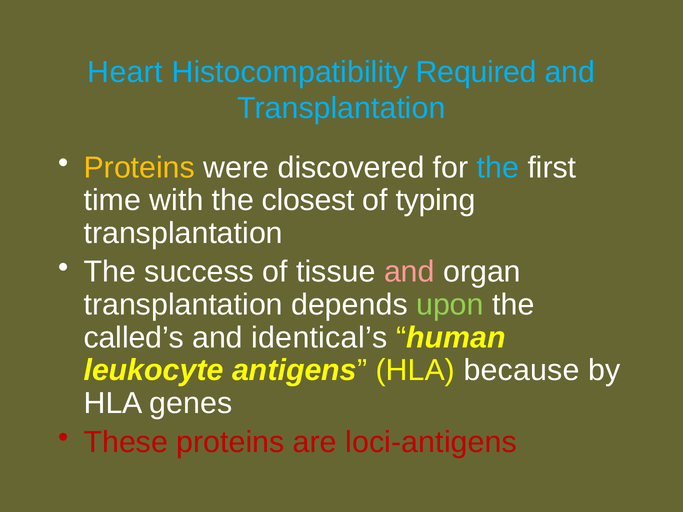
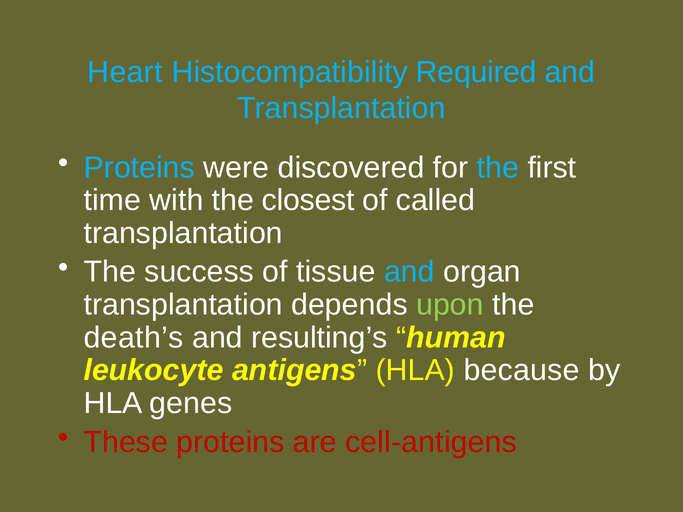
Proteins at (139, 168) colour: yellow -> light blue
typing: typing -> called
and at (409, 272) colour: pink -> light blue
called’s: called’s -> death’s
identical’s: identical’s -> resulting’s
loci-antigens: loci-antigens -> cell-antigens
